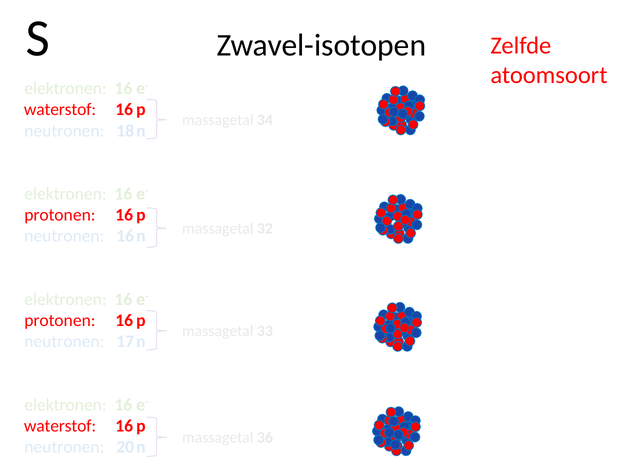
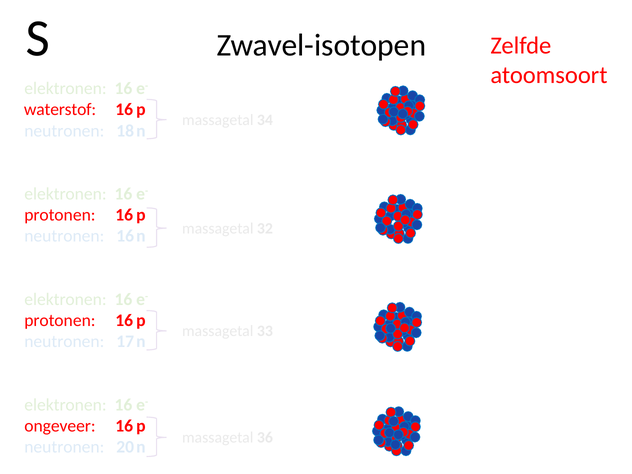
waterstof at (60, 426): waterstof -> ongeveer
